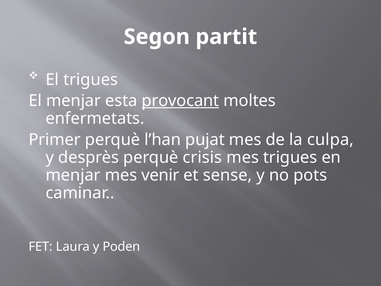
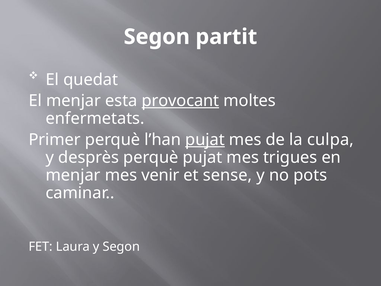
El trigues: trigues -> quedat
pujat at (205, 140) underline: none -> present
perquè crisis: crisis -> pujat
y Poden: Poden -> Segon
